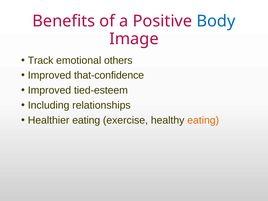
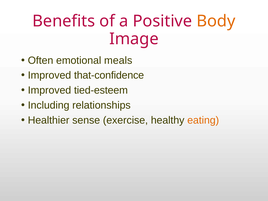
Body colour: blue -> orange
Track: Track -> Often
others: others -> meals
Healthier eating: eating -> sense
